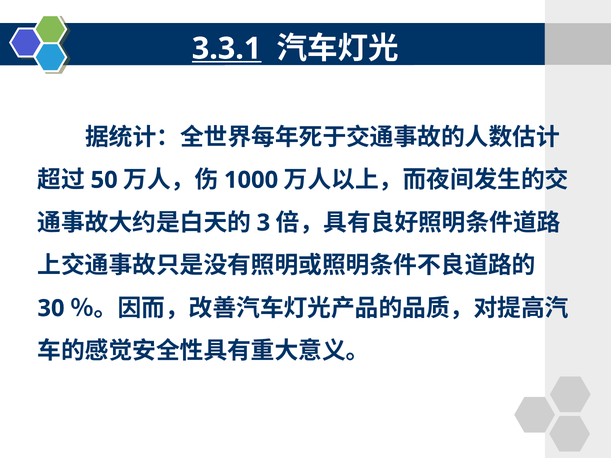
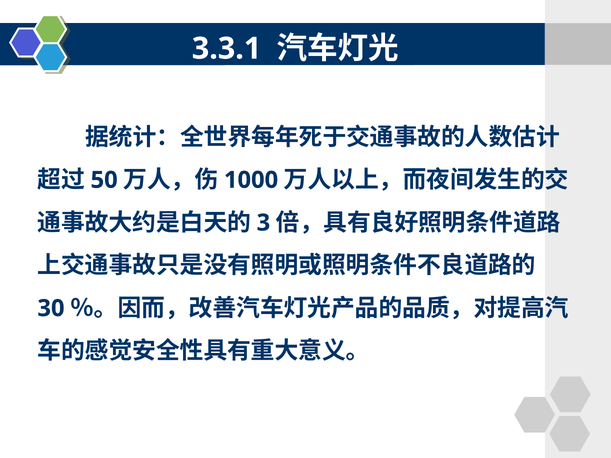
3.3.1 underline: present -> none
